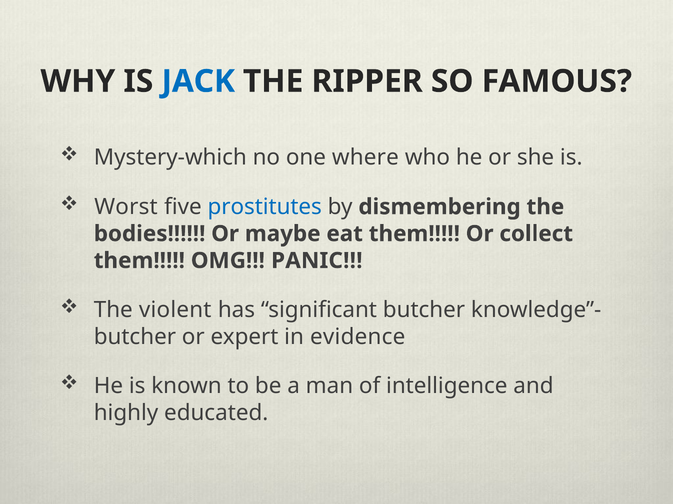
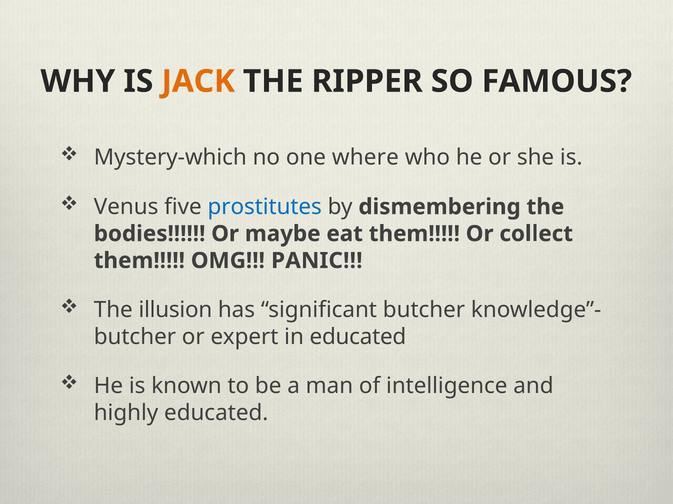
JACK colour: blue -> orange
Worst: Worst -> Venus
violent: violent -> illusion
in evidence: evidence -> educated
